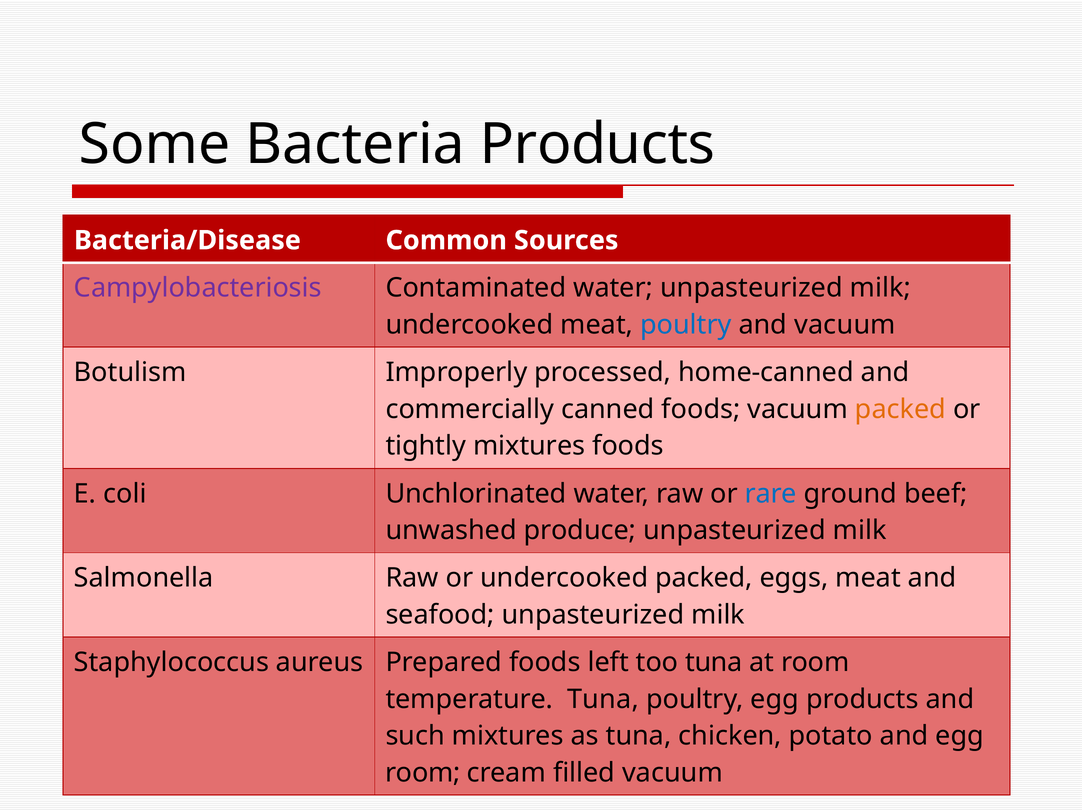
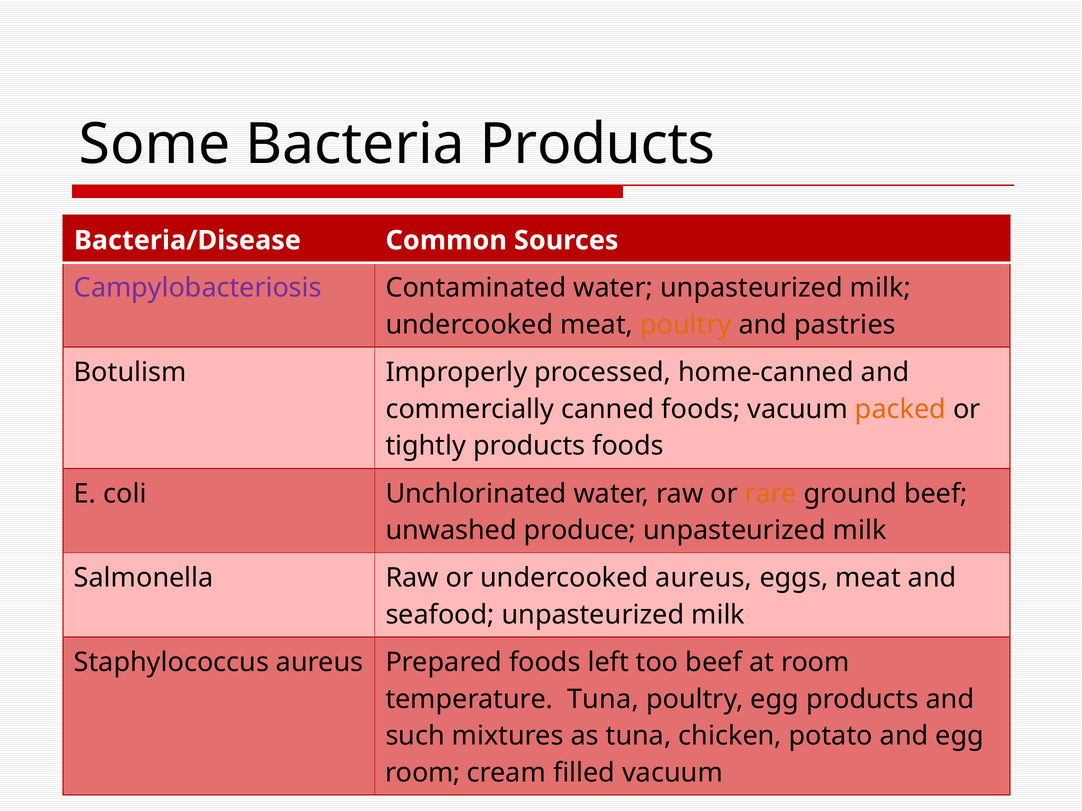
poultry at (686, 325) colour: blue -> orange
and vacuum: vacuum -> pastries
tightly mixtures: mixtures -> products
rare colour: blue -> orange
undercooked packed: packed -> aureus
too tuna: tuna -> beef
